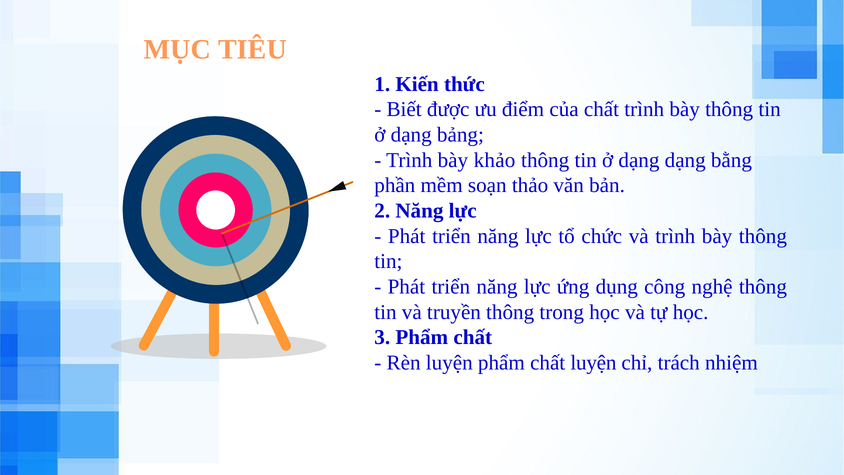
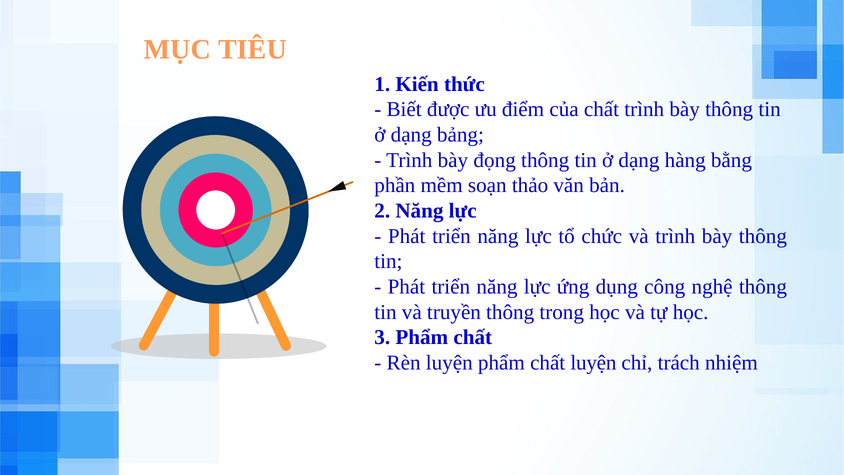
khảo: khảo -> đọng
dạng dạng: dạng -> hàng
